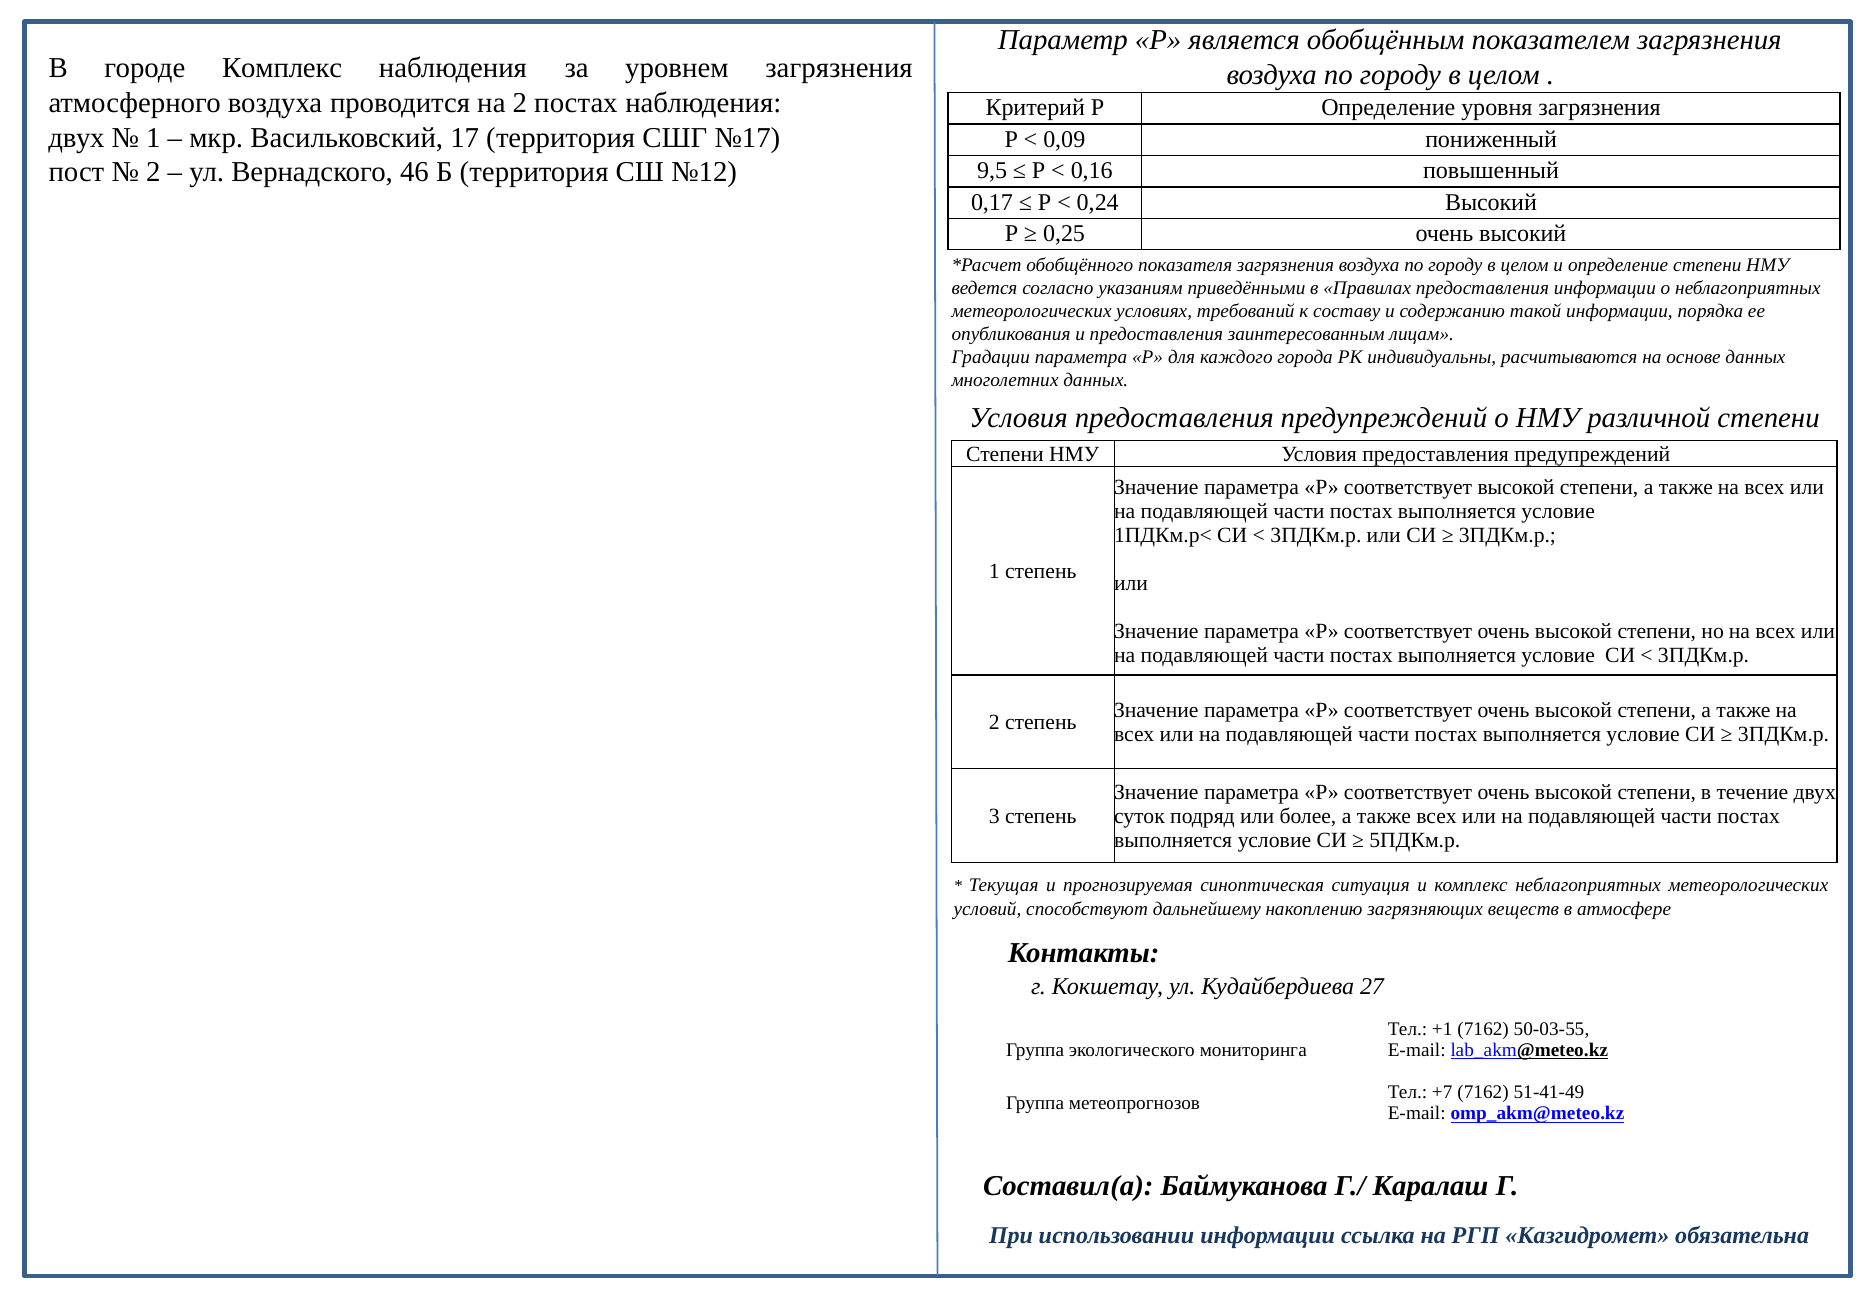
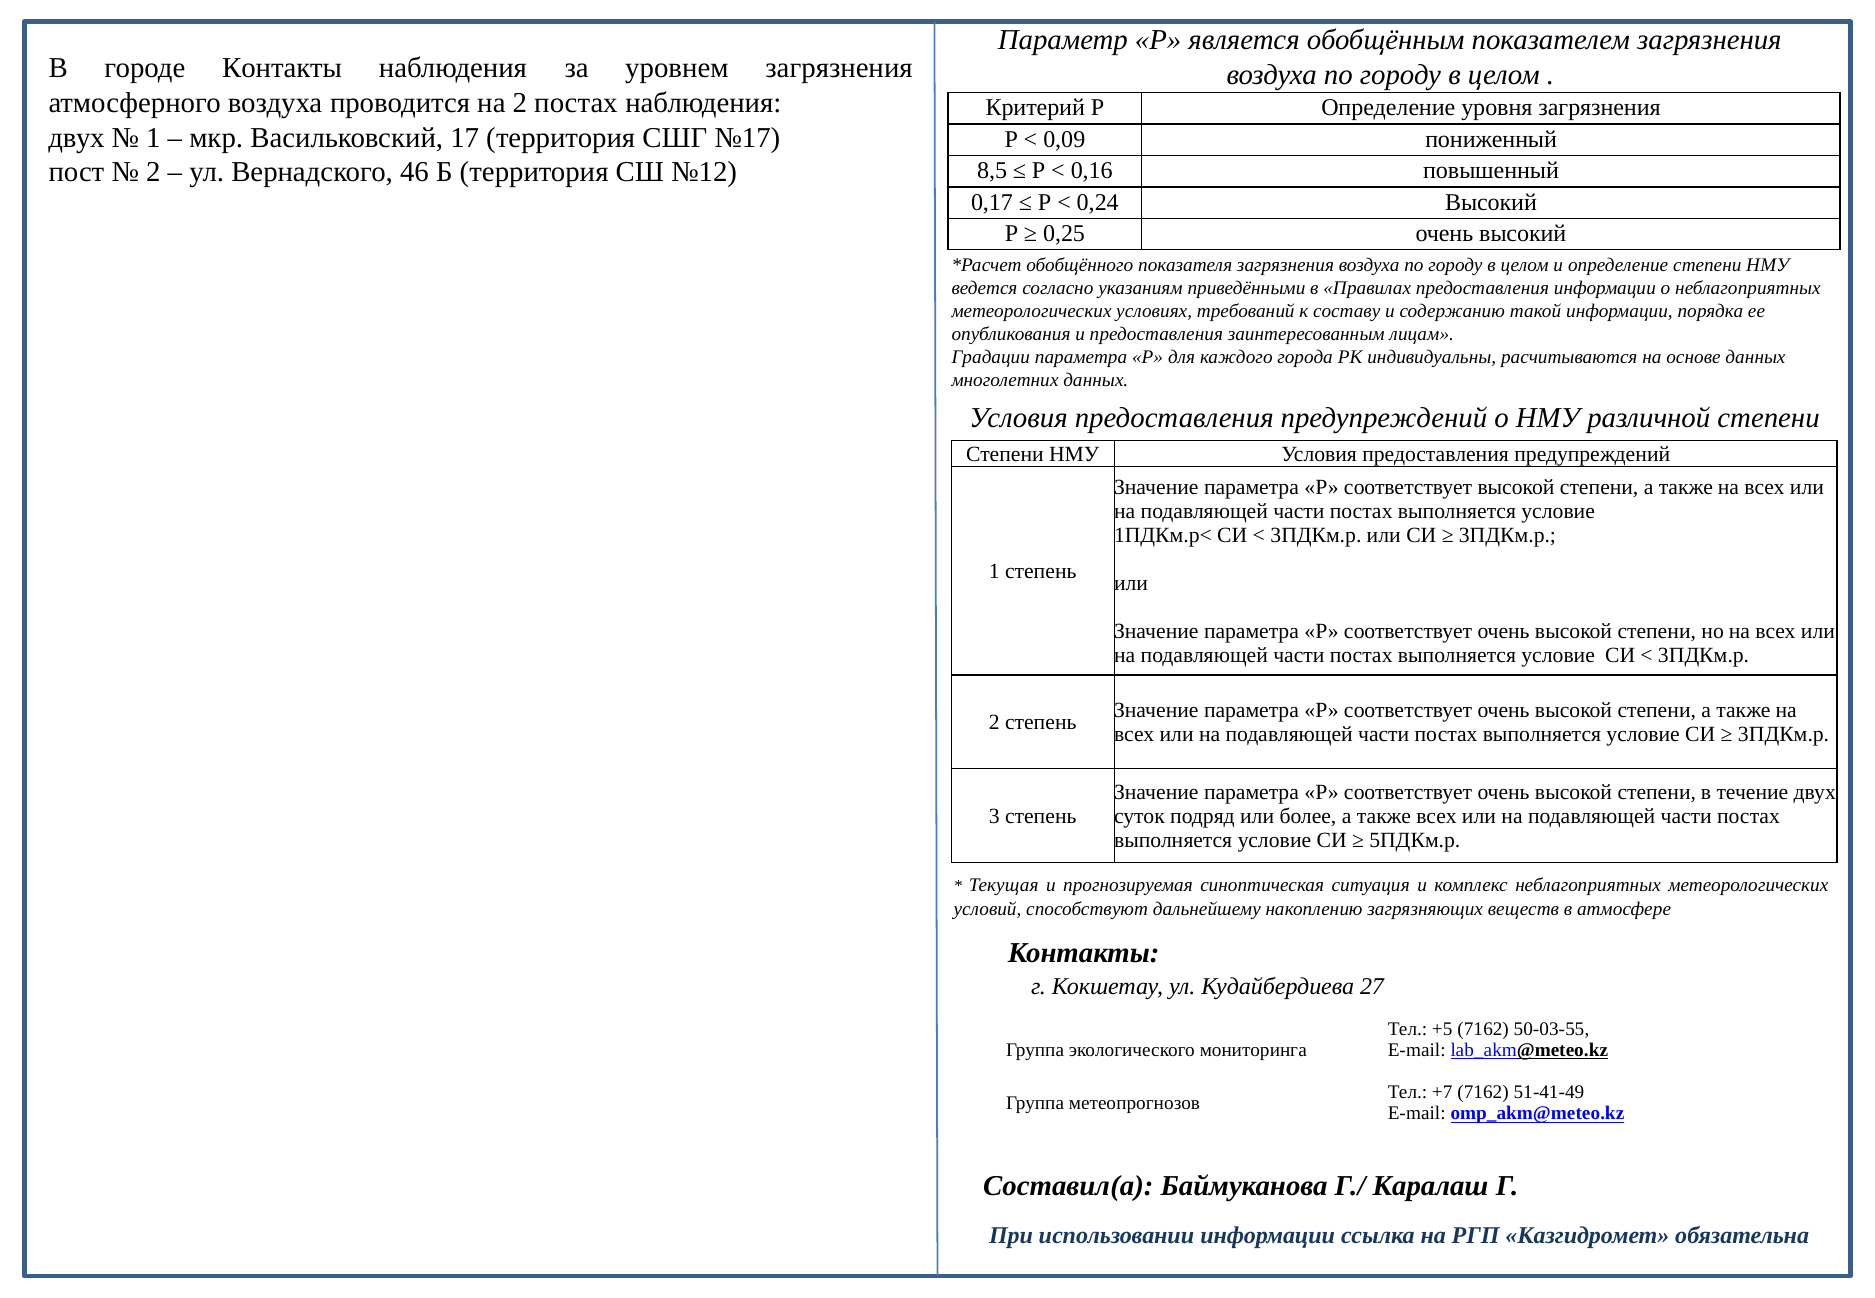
городе Комплекс: Комплекс -> Контакты
9,5: 9,5 -> 8,5
+1: +1 -> +5
